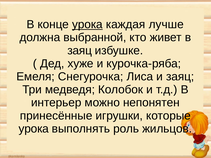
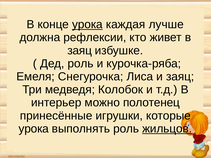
выбранной: выбранной -> рефлексии
Дед хуже: хуже -> роль
непонятен: непонятен -> полотенец
жильцов underline: none -> present
